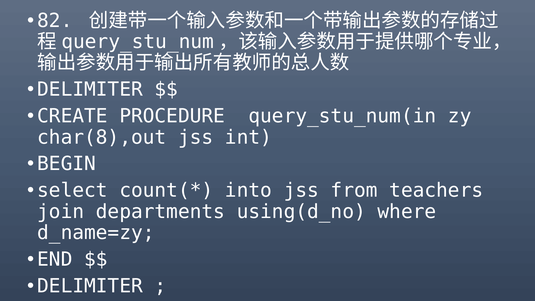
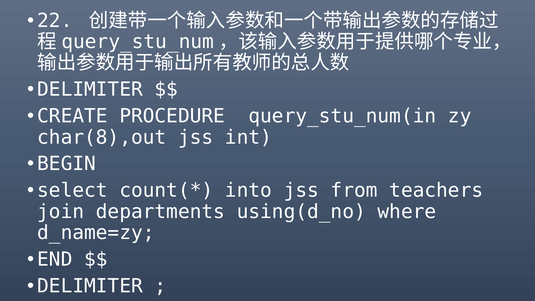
82: 82 -> 22
